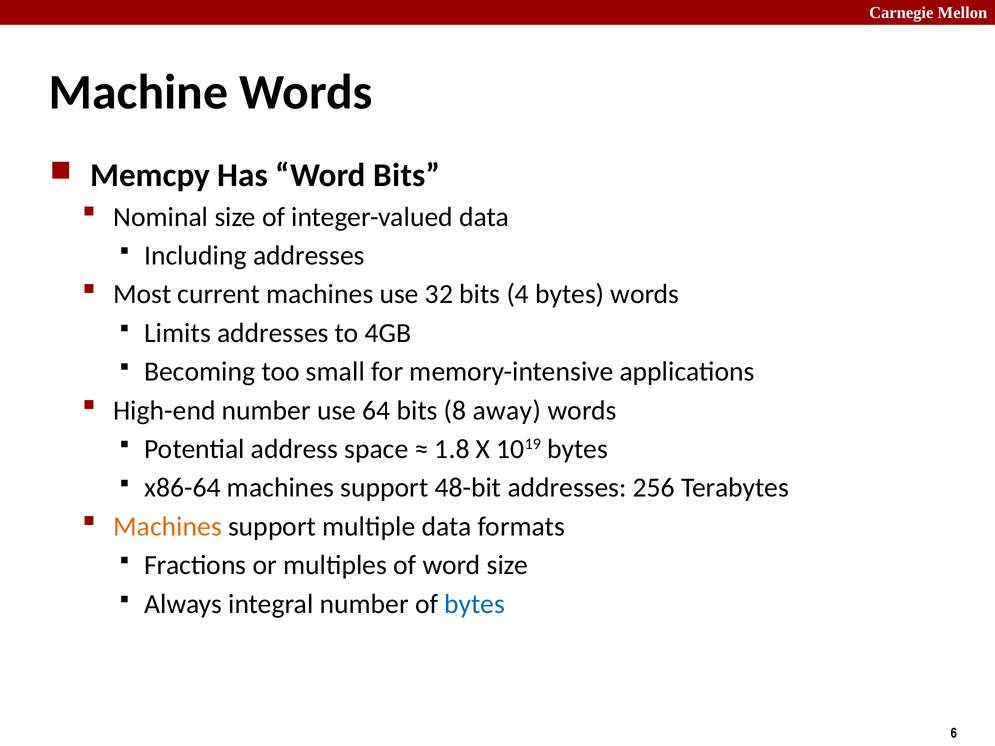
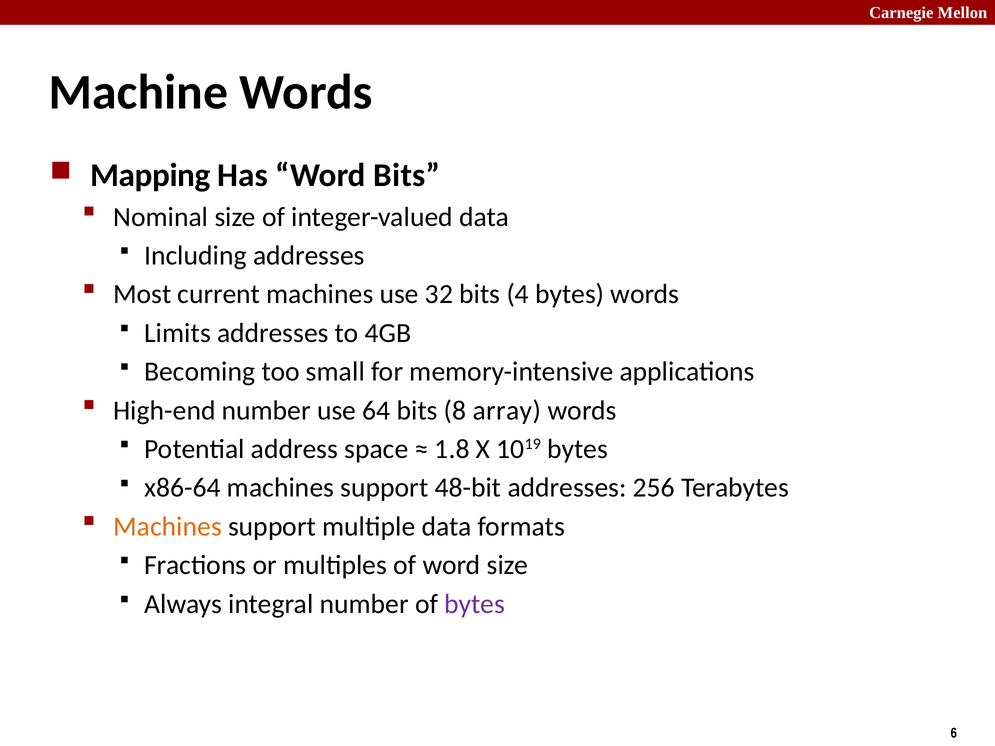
Memcpy: Memcpy -> Mapping
away: away -> array
bytes at (475, 604) colour: blue -> purple
